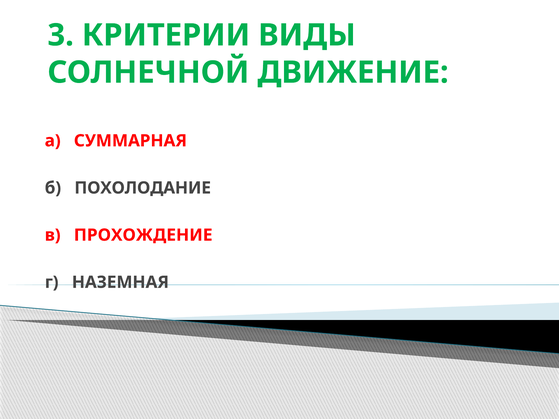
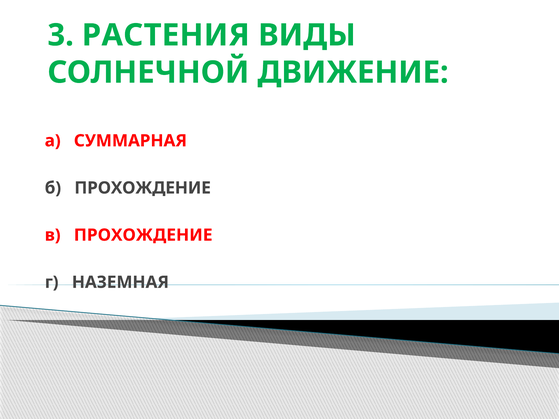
КРИТЕРИИ: КРИТЕРИИ -> РАСТЕНИЯ
б ПОХОЛОДАНИЕ: ПОХОЛОДАНИЕ -> ПРОХОЖДЕНИЕ
